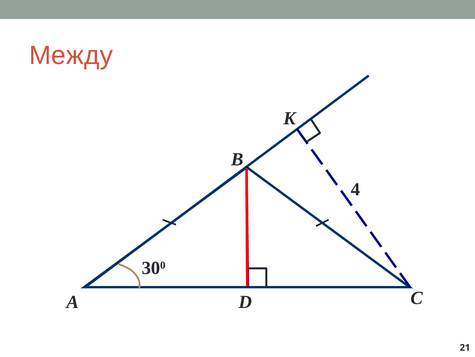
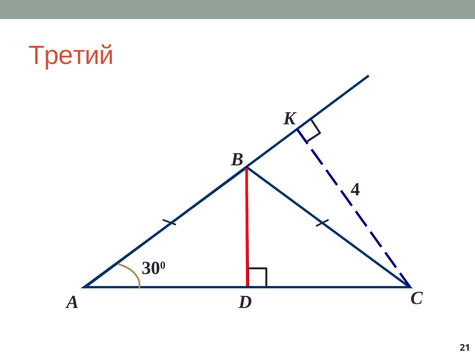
Между: Между -> Третий
